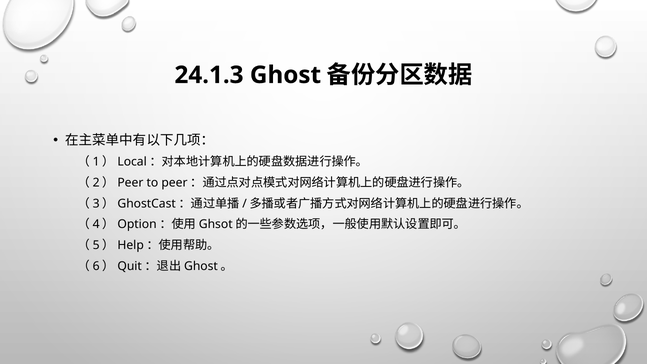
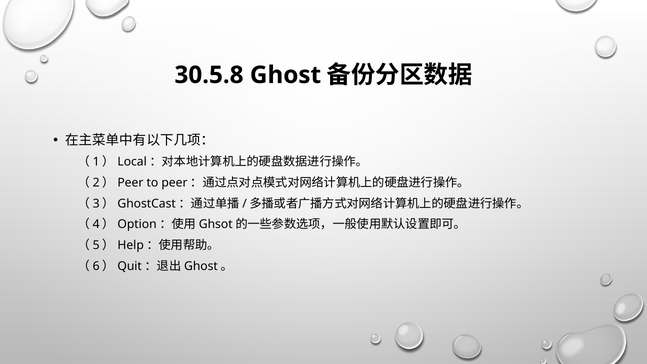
24.1.3: 24.1.3 -> 30.5.8
